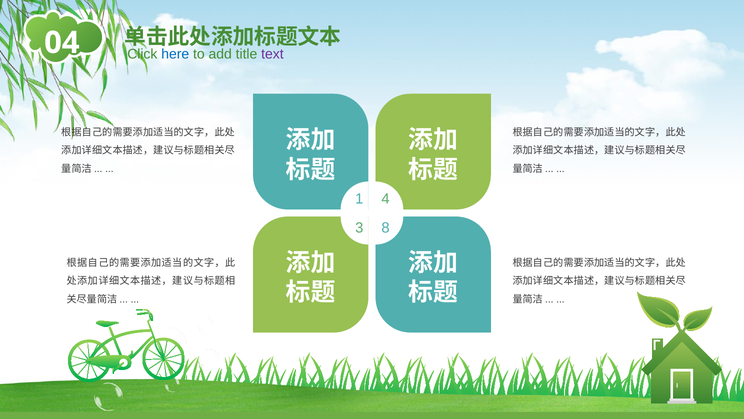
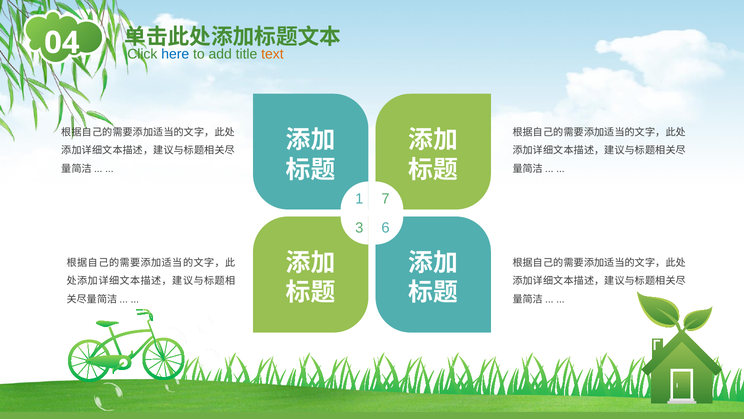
text colour: purple -> orange
4: 4 -> 7
8: 8 -> 6
